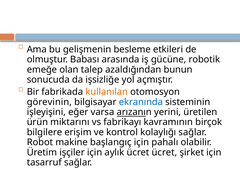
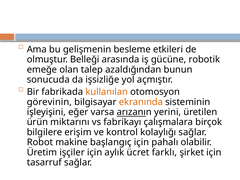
Babası: Babası -> Belleği
ekranında colour: blue -> orange
kavramının: kavramının -> çalışmalara
ücret ücret: ücret -> farklı
